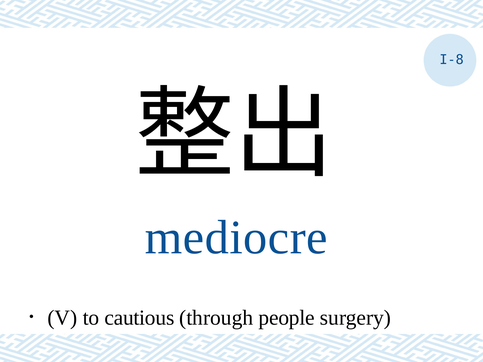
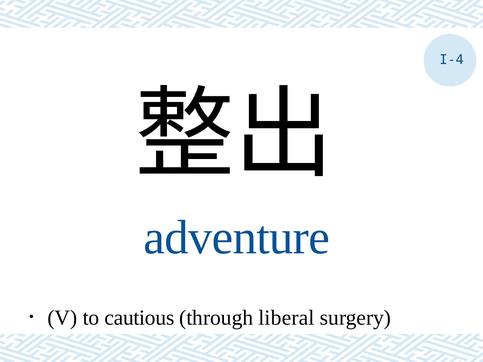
I-8: I-8 -> I-4
mediocre: mediocre -> adventure
people: people -> liberal
